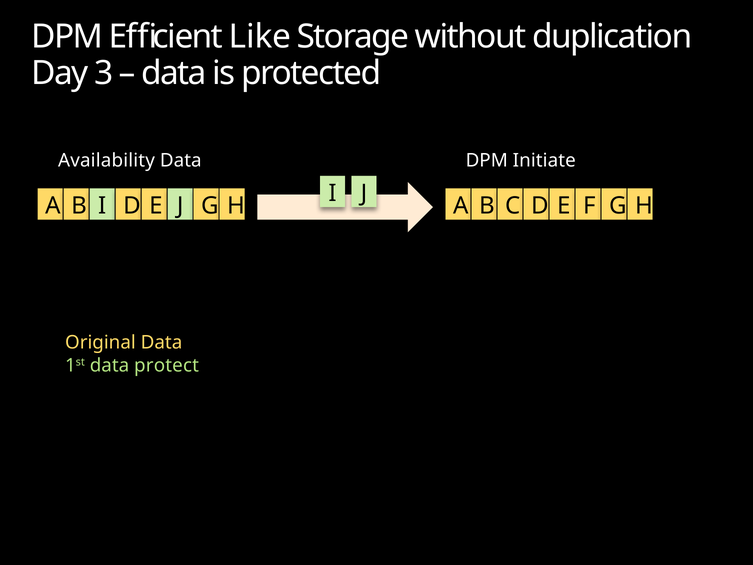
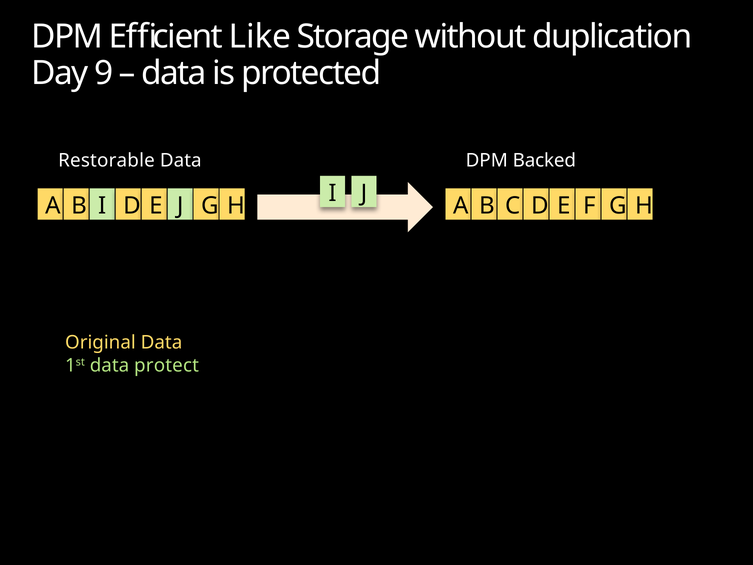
3: 3 -> 9
Availability: Availability -> Restorable
Initiate: Initiate -> Backed
